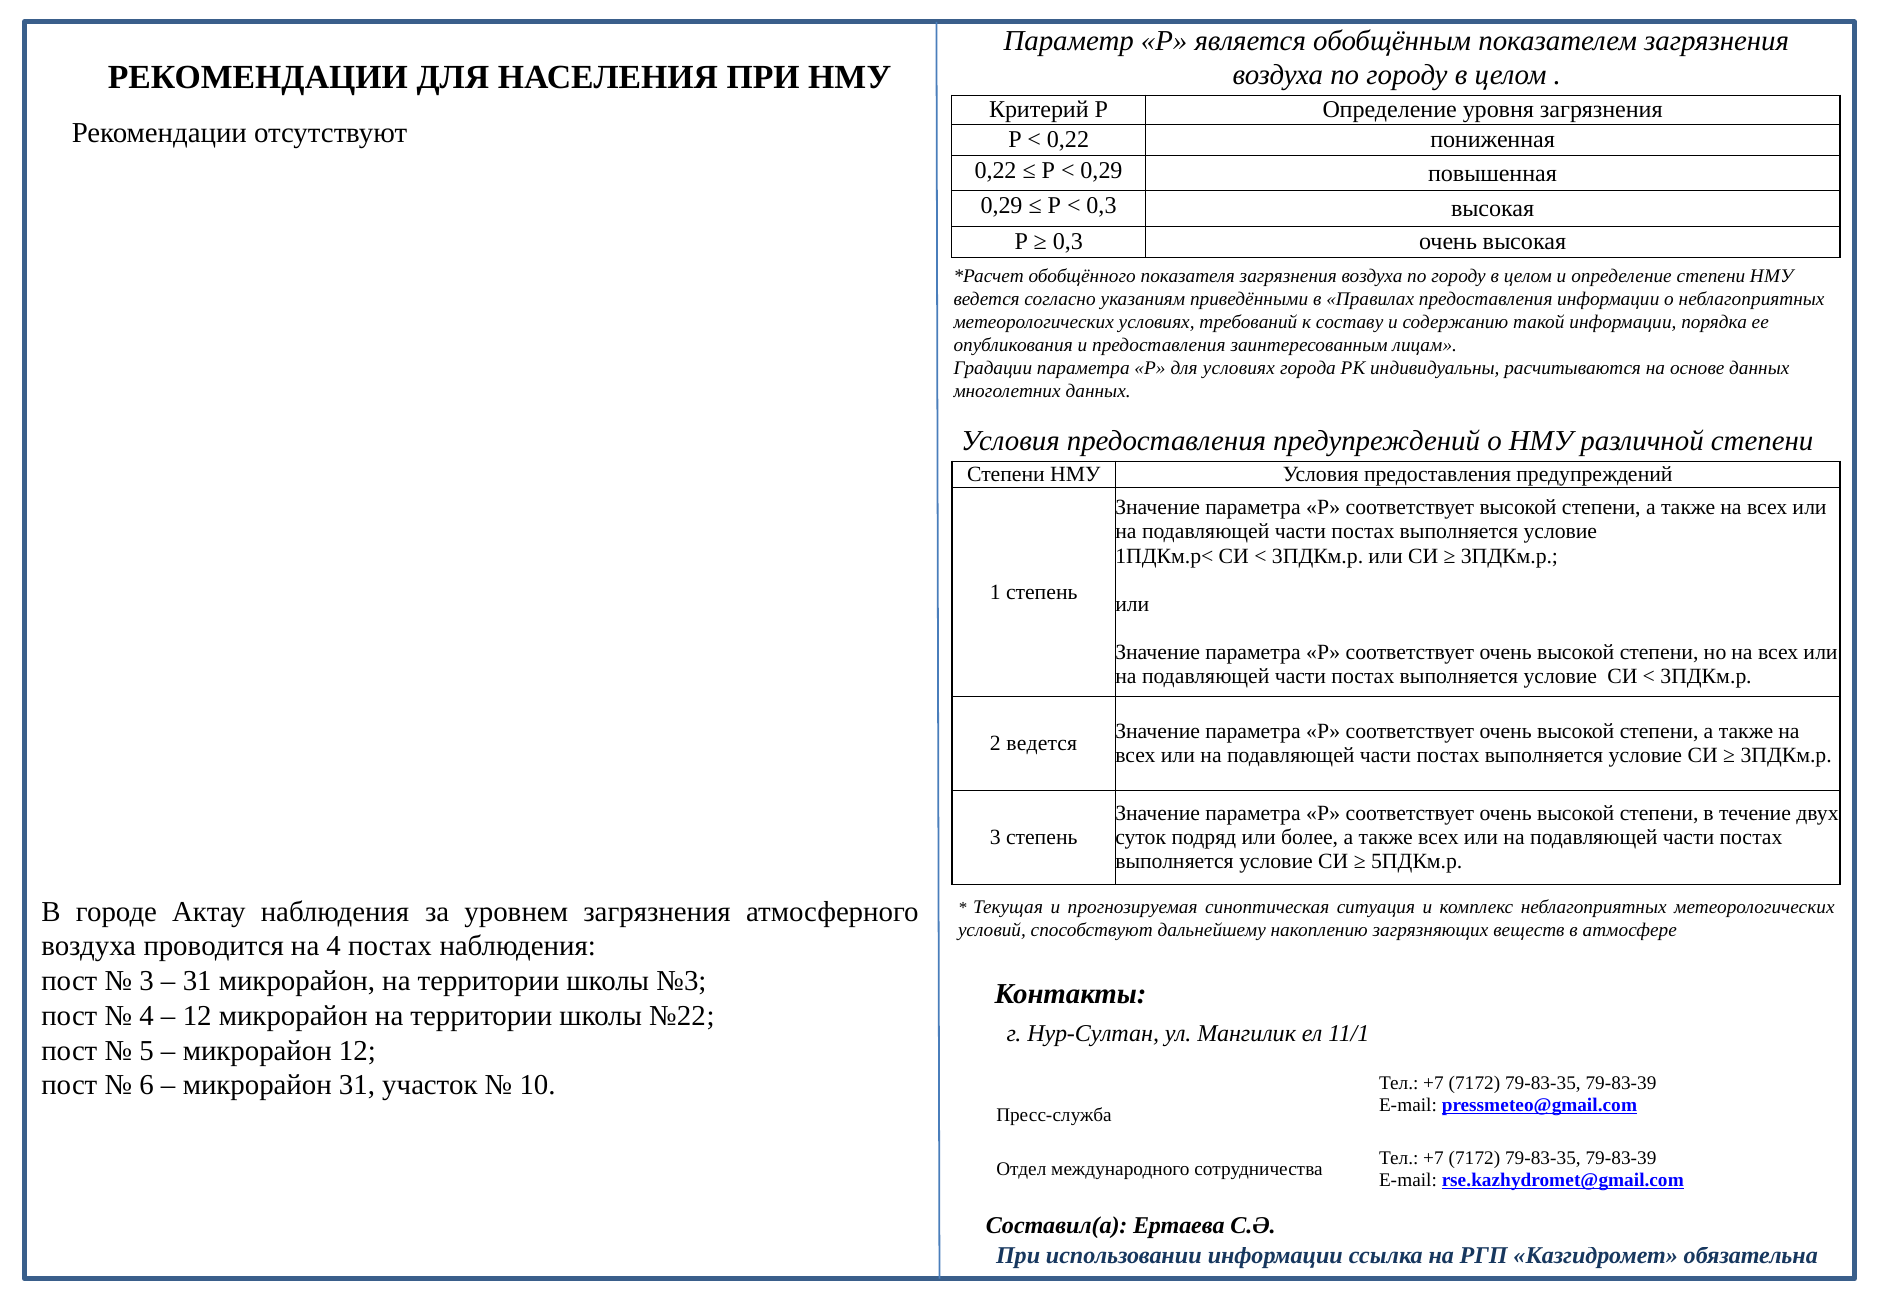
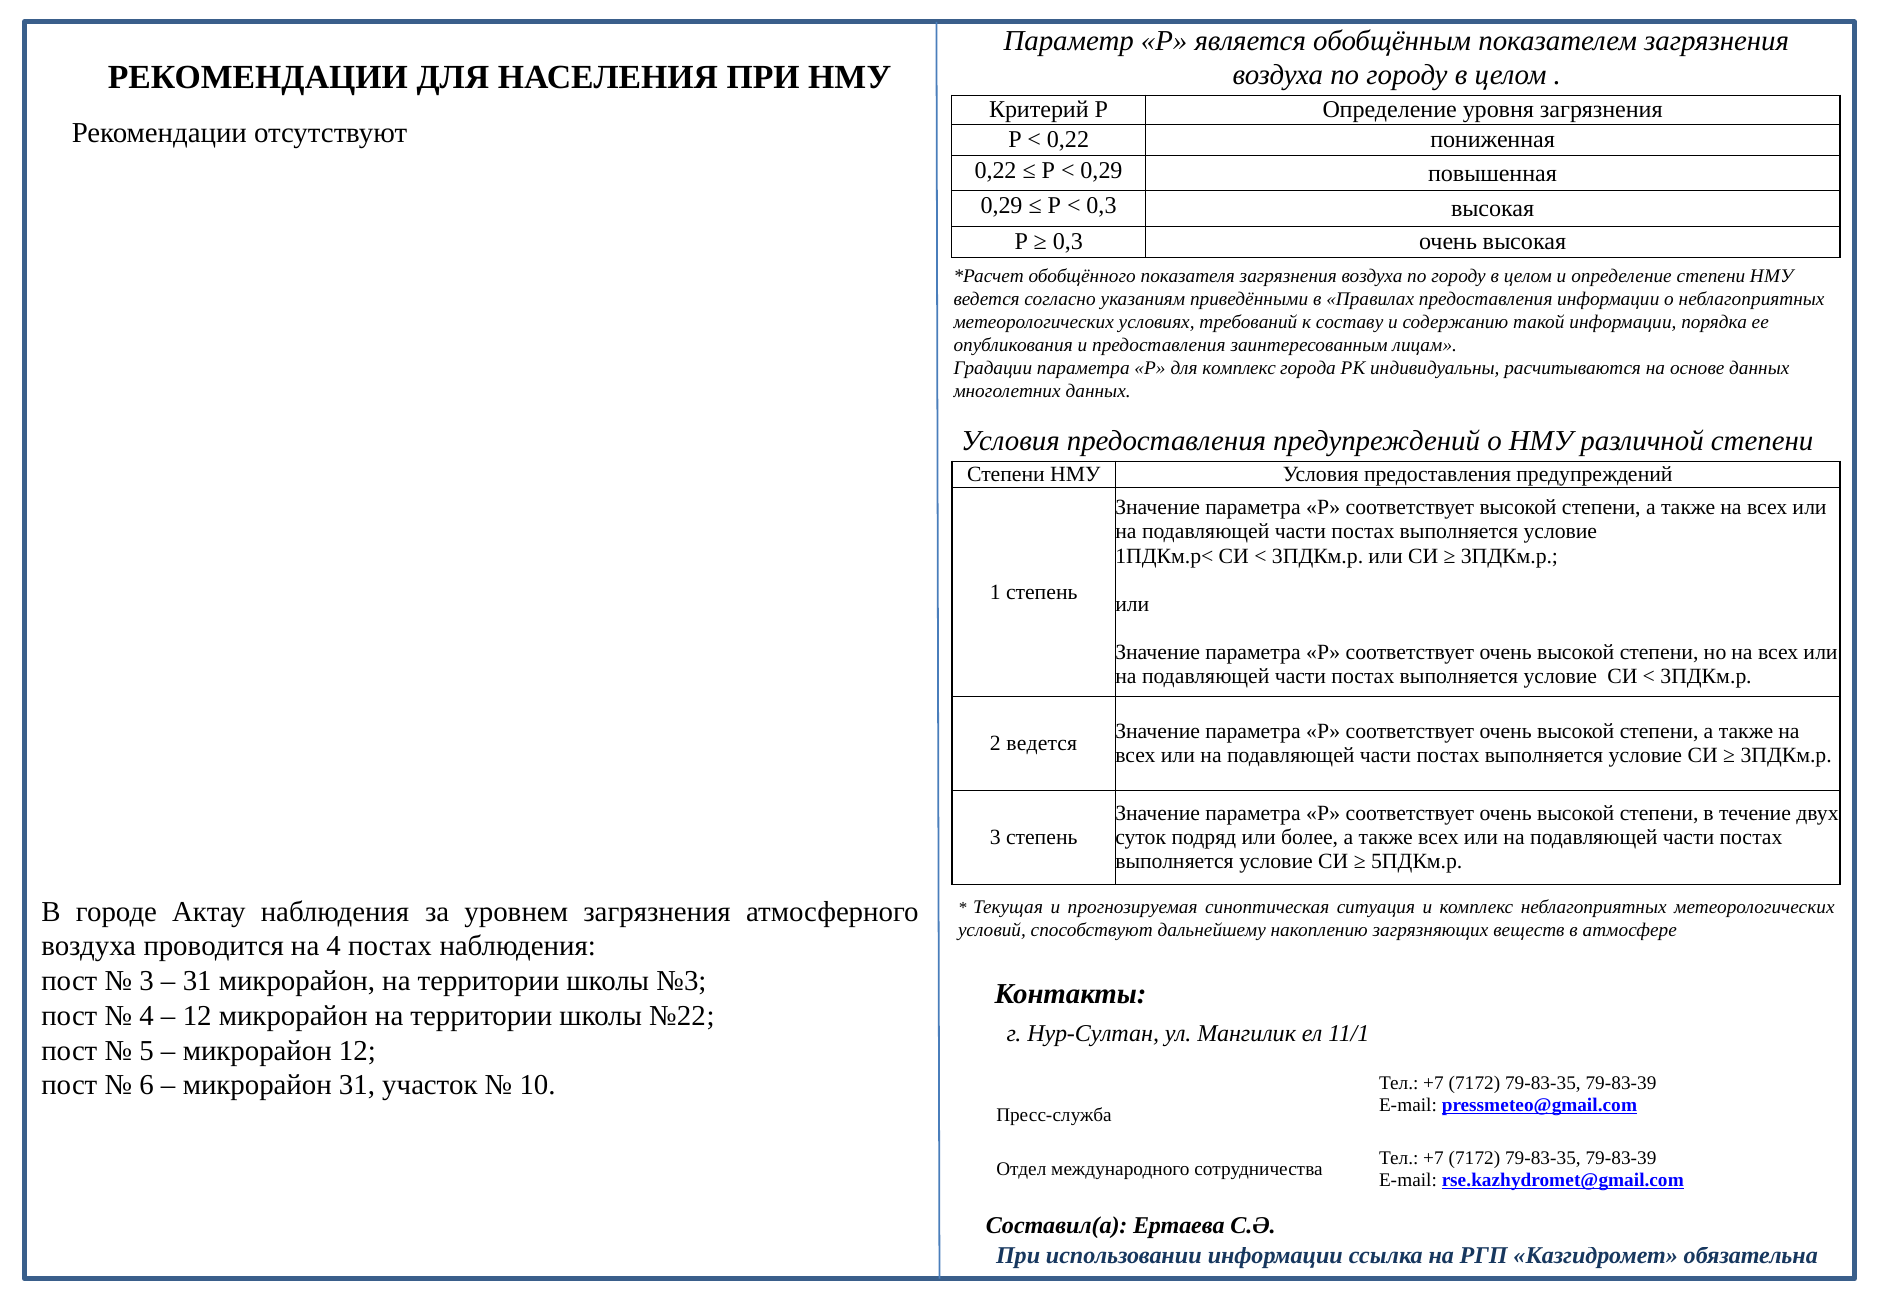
для условиях: условиях -> комплекс
